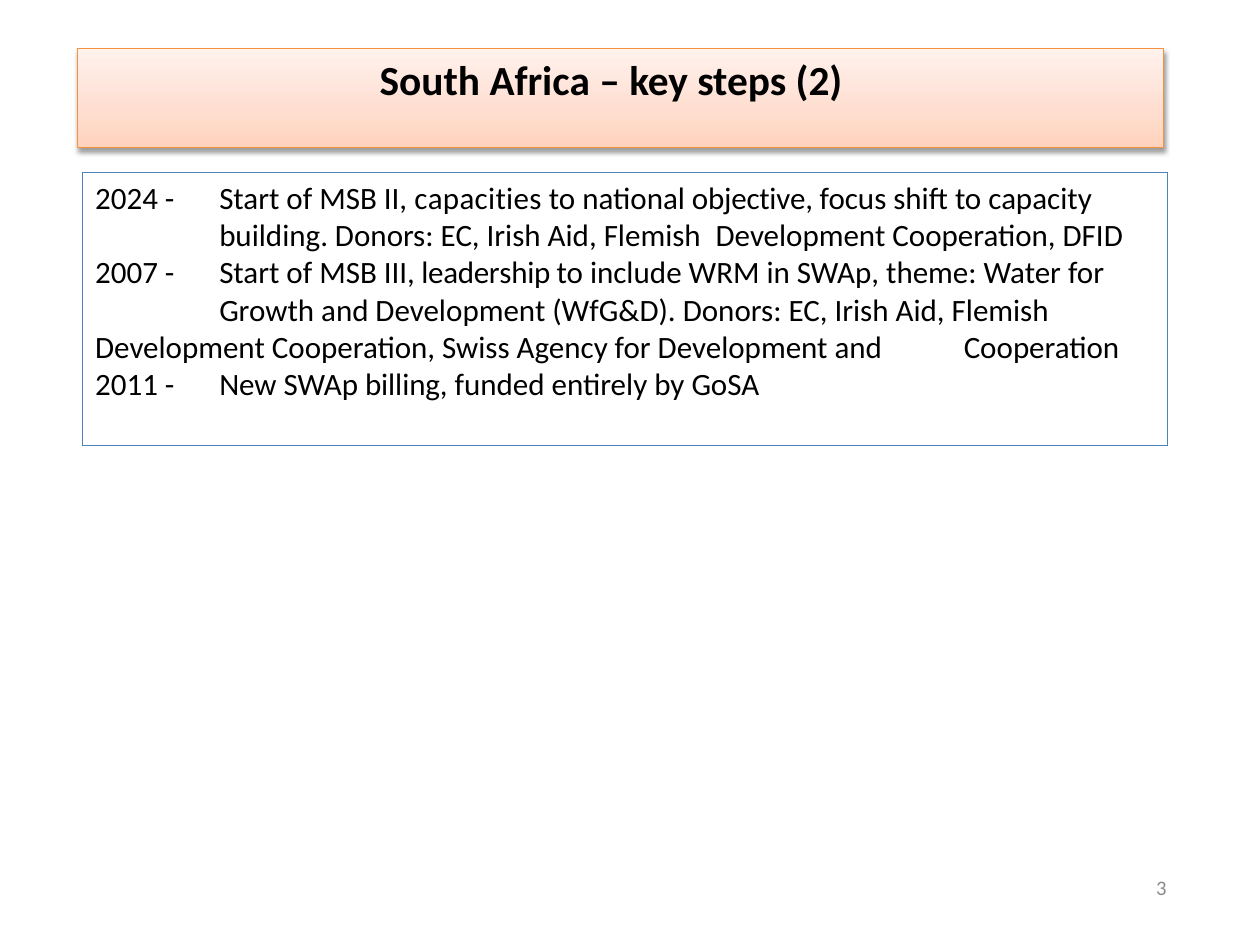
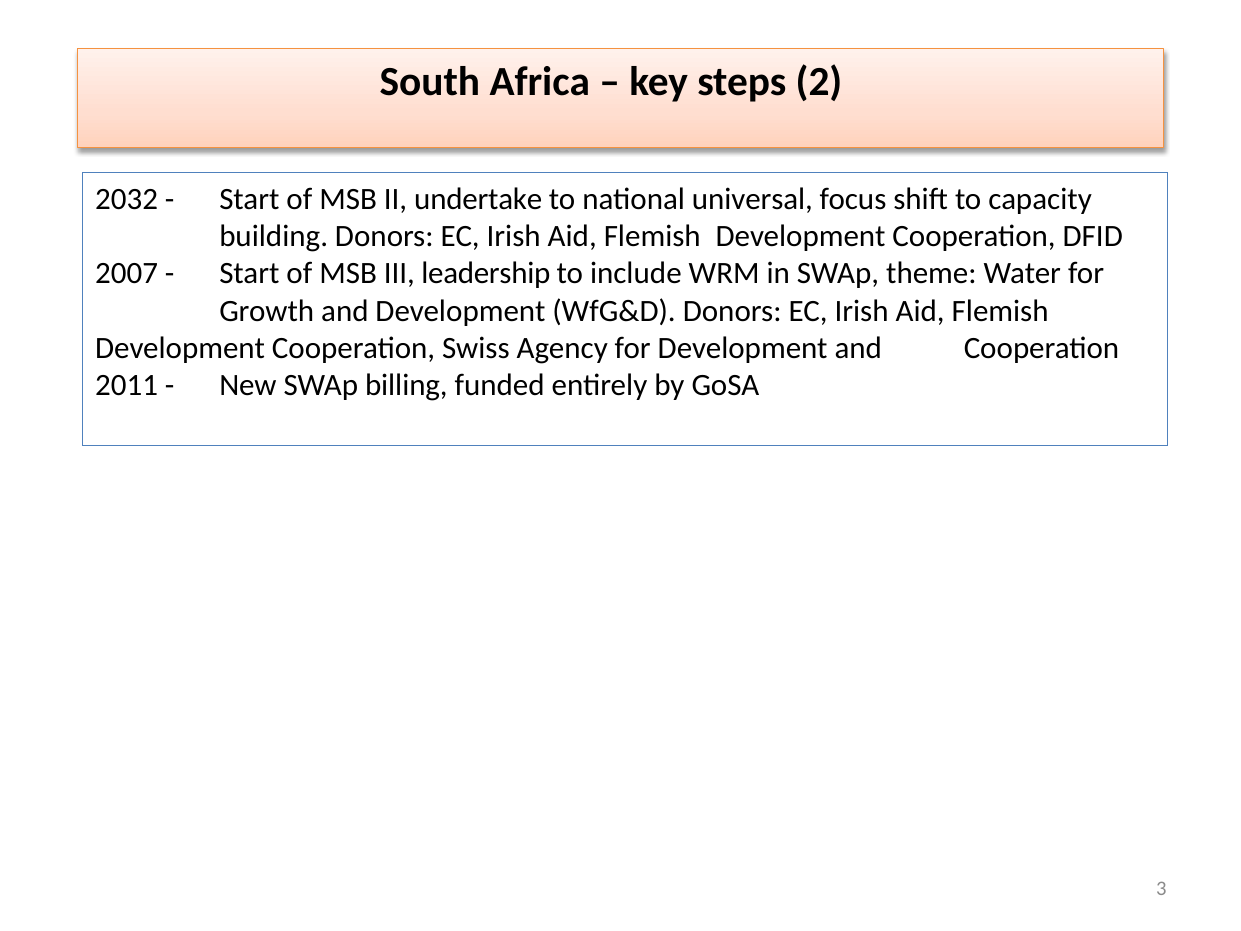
2024: 2024 -> 2032
capacities: capacities -> undertake
objective: objective -> universal
